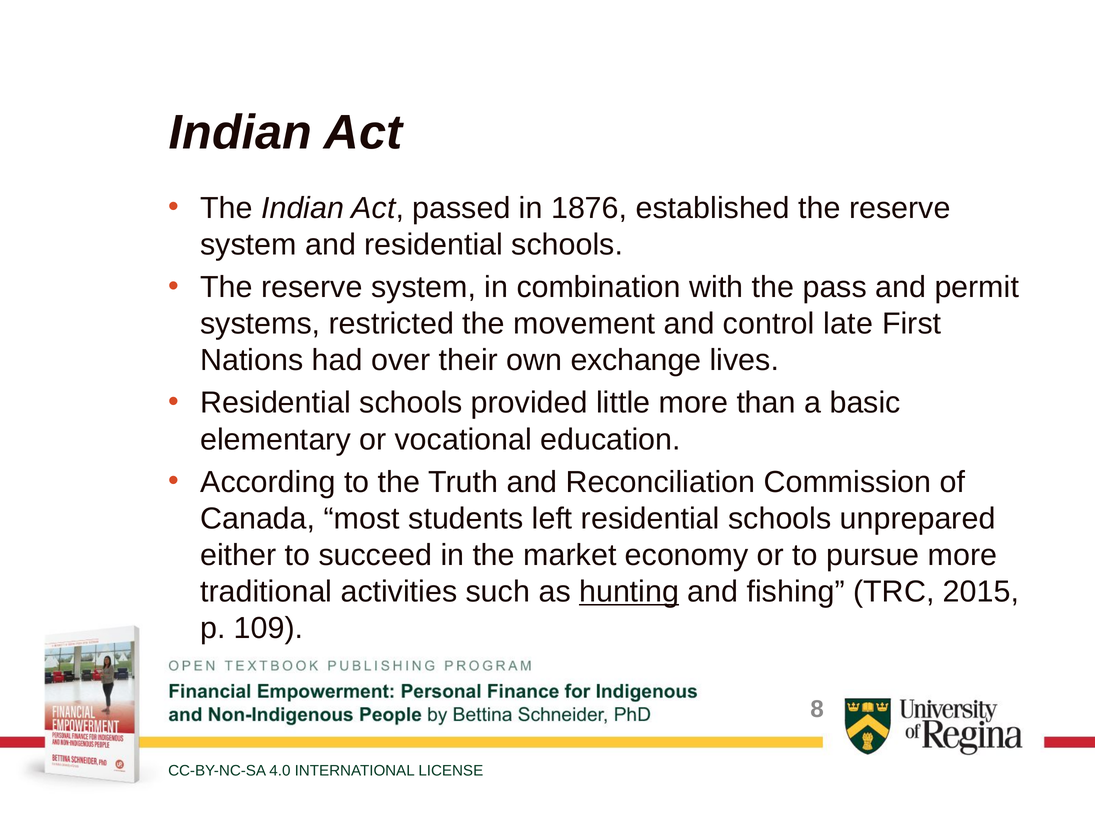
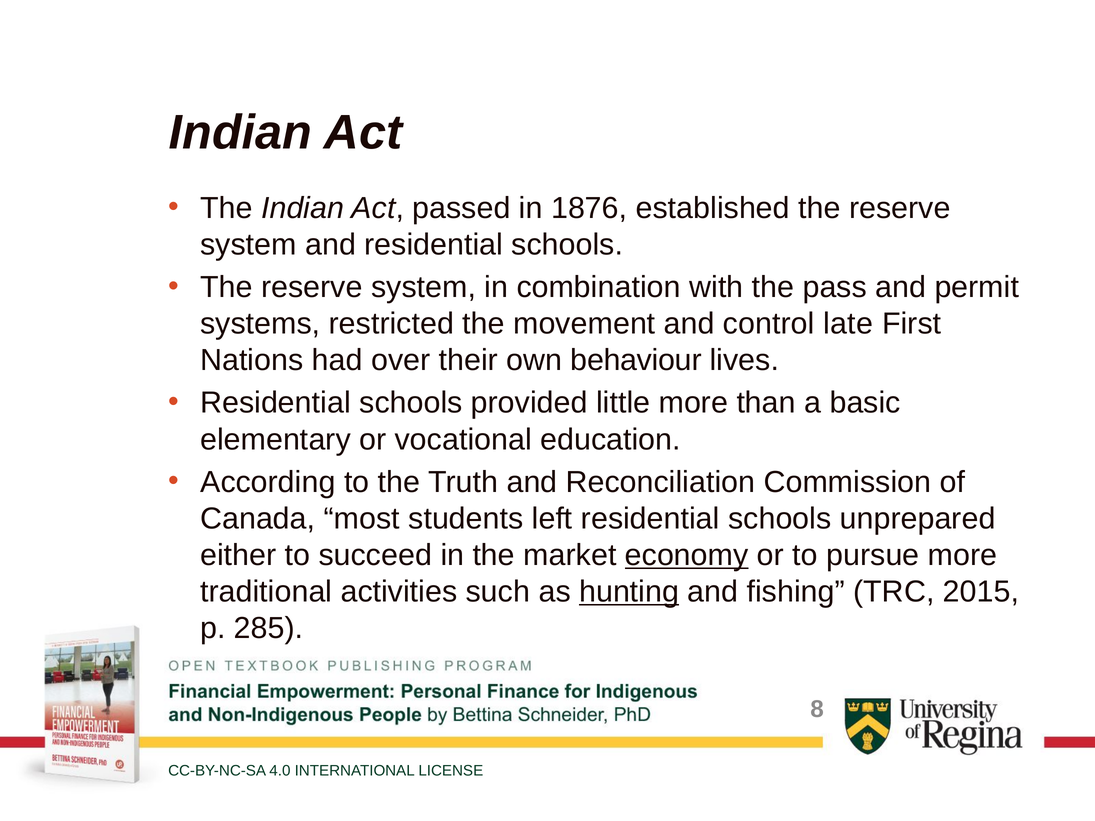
exchange: exchange -> behaviour
economy underline: none -> present
109: 109 -> 285
